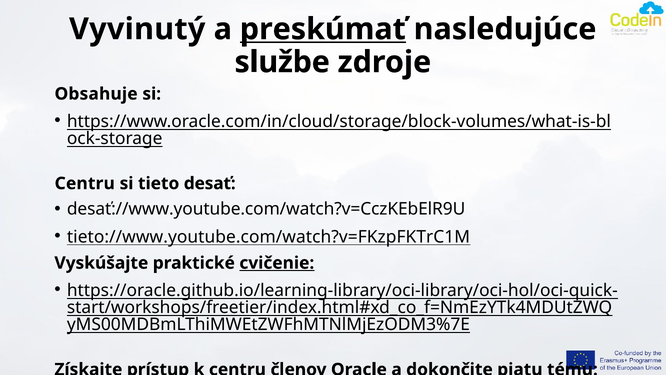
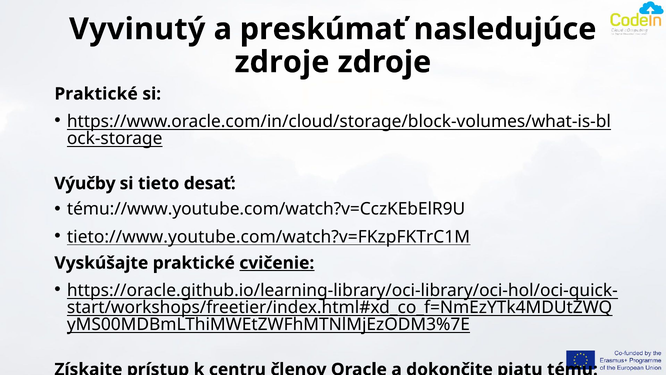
preskúmať underline: present -> none
službe at (282, 62): službe -> zdroje
Obsahuje at (96, 94): Obsahuje -> Praktické
Centru at (85, 183): Centru -> Výučby
desať://www.youtube.com/watch?v=CczKEbElR9U: desať://www.youtube.com/watch?v=CczKEbElR9U -> tému://www.youtube.com/watch?v=CczKEbElR9U
